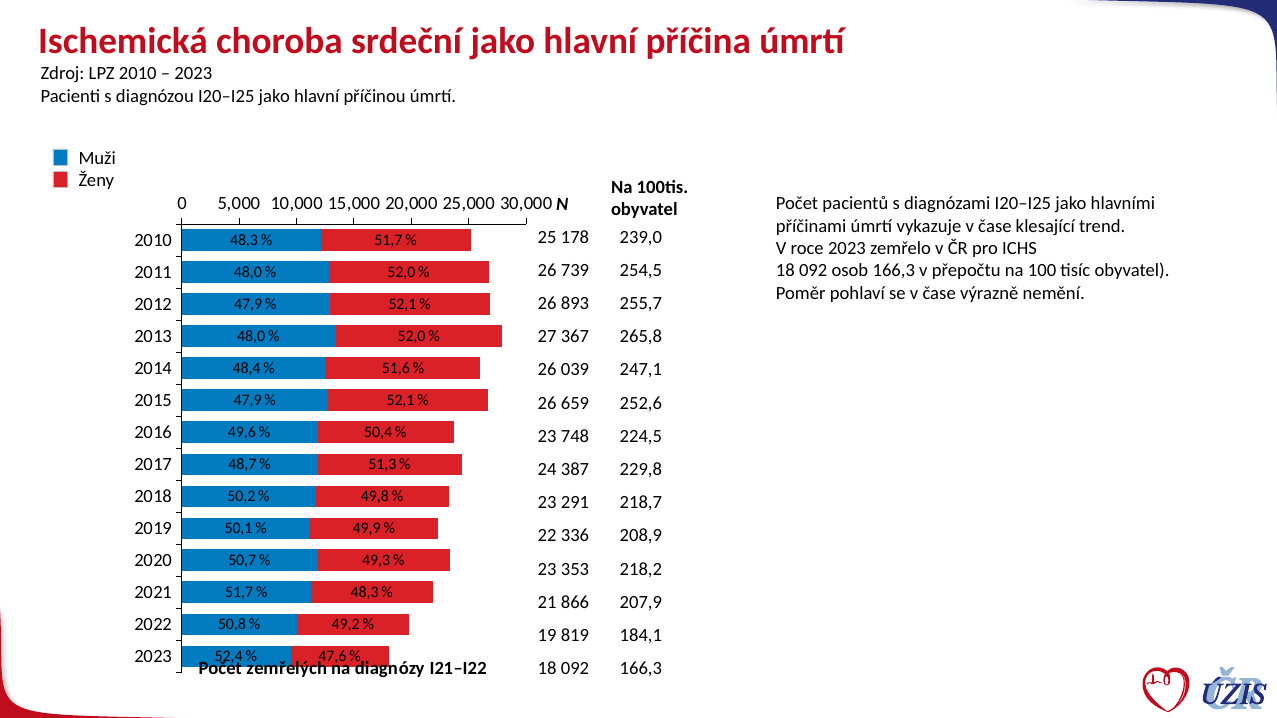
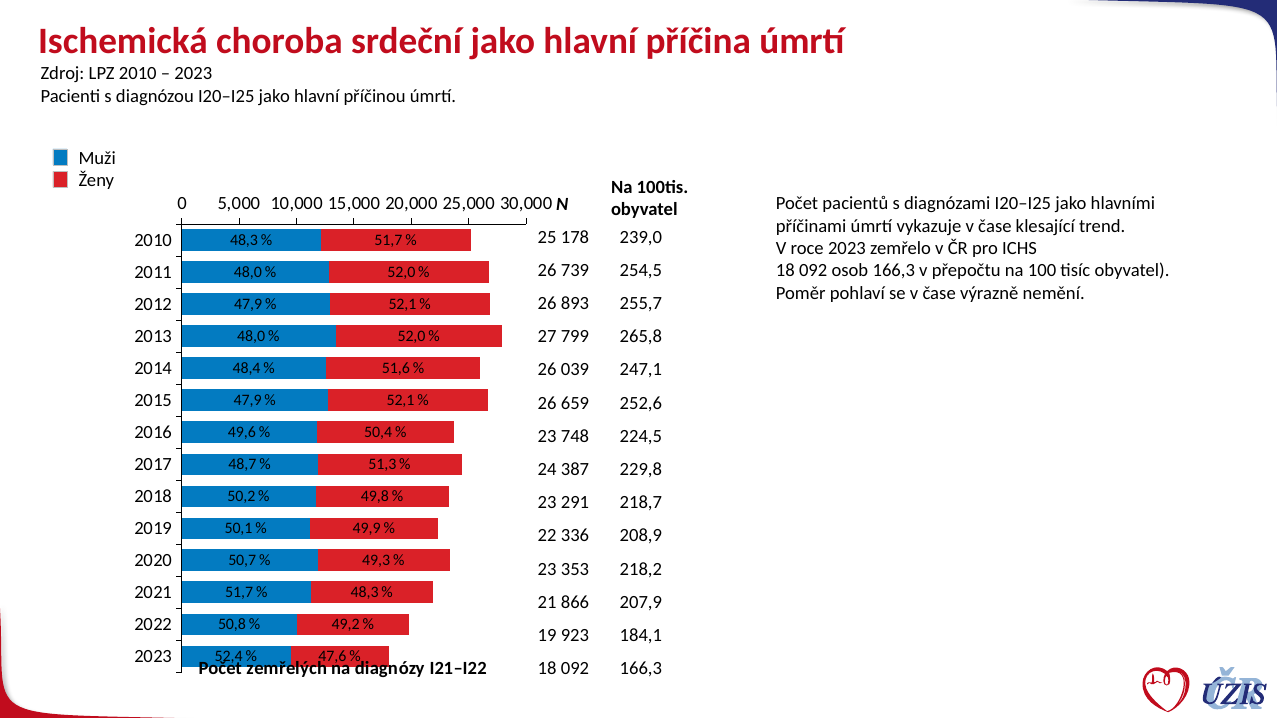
367: 367 -> 799
819: 819 -> 923
